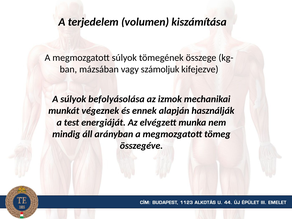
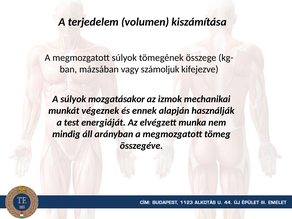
befolyásolása: befolyásolása -> mozgatásakor
